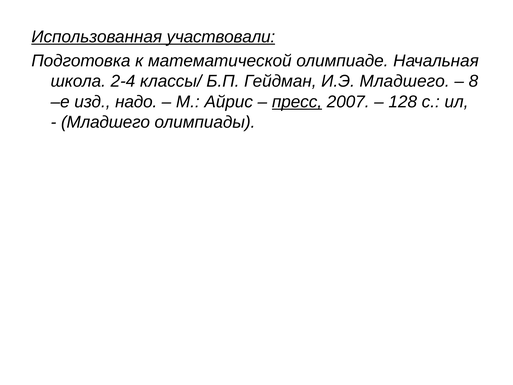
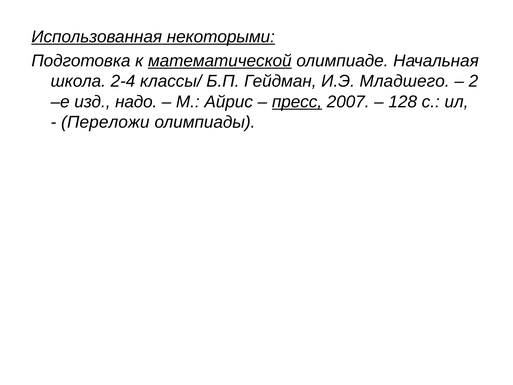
участвовали: участвовали -> некоторыми
математической underline: none -> present
8: 8 -> 2
Младшего at (105, 122): Младшего -> Переложи
